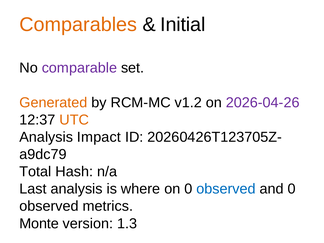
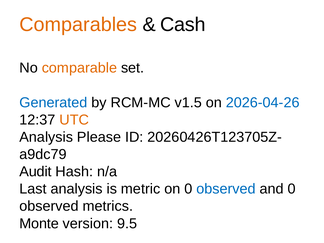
Initial: Initial -> Cash
comparable colour: purple -> orange
Generated colour: orange -> blue
v1.2: v1.2 -> v1.5
2026-04-26 colour: purple -> blue
Impact: Impact -> Please
Total: Total -> Audit
where: where -> metric
1.3: 1.3 -> 9.5
